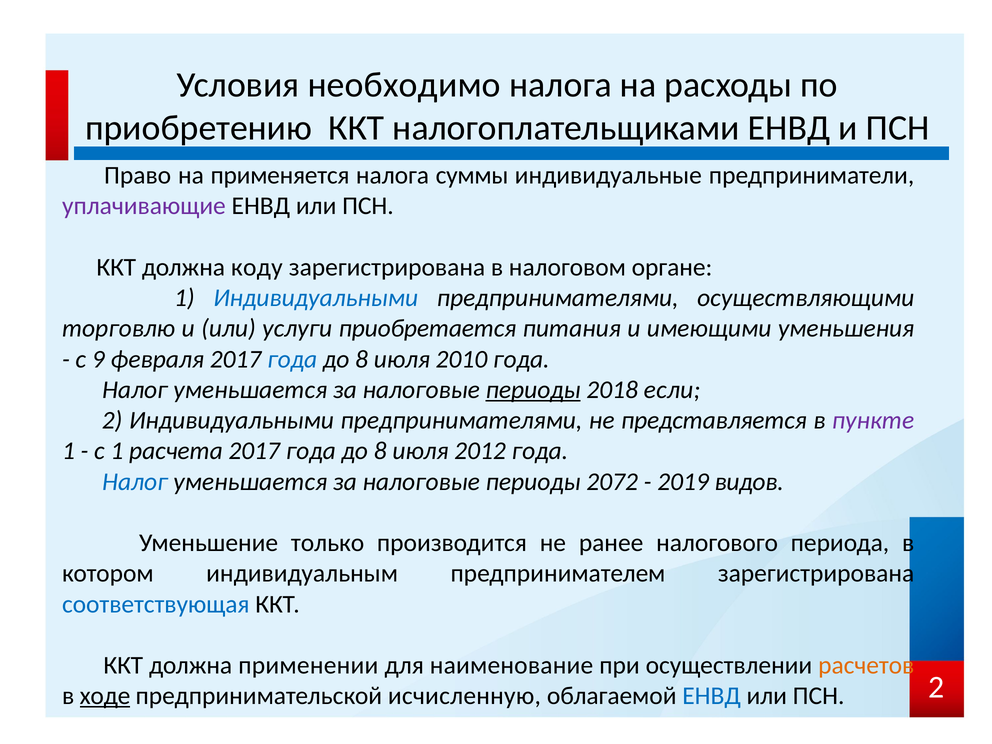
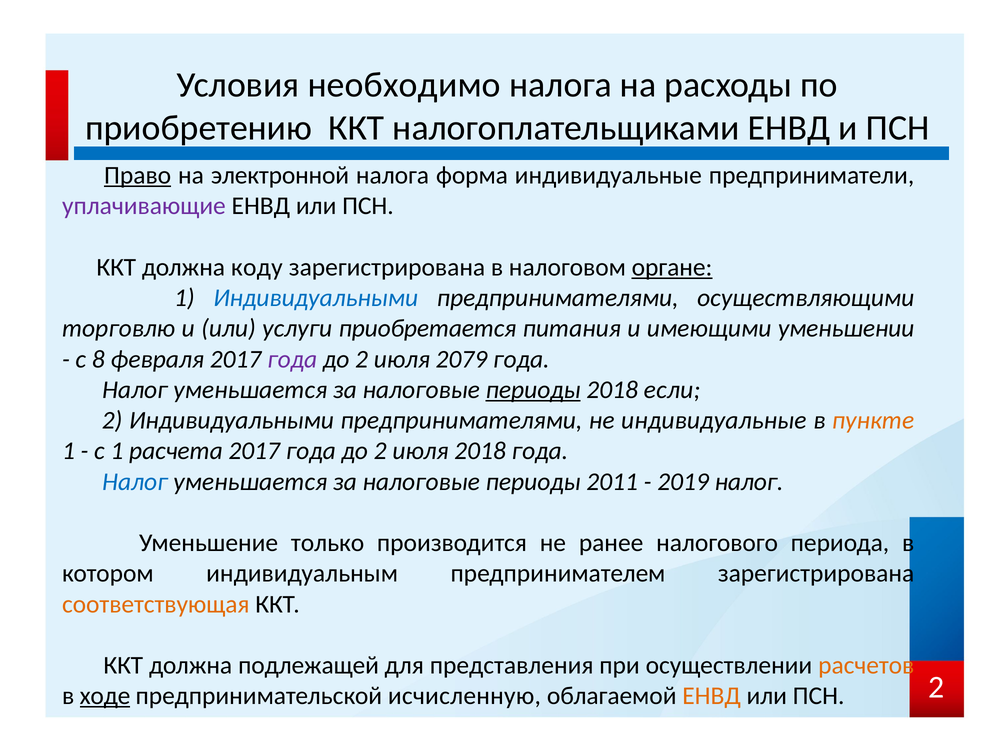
Право underline: none -> present
применяется: применяется -> электронной
суммы: суммы -> форма
органе underline: none -> present
уменьшения: уменьшения -> уменьшении
9: 9 -> 8
года at (292, 359) colour: blue -> purple
8 at (362, 359): 8 -> 2
2010: 2010 -> 2079
не представляется: представляется -> индивидуальные
пункте colour: purple -> orange
8 at (380, 451): 8 -> 2
июля 2012: 2012 -> 2018
2072: 2072 -> 2011
2019 видов: видов -> налог
соответствующая colour: blue -> orange
применении: применении -> подлежащей
наименование: наименование -> представления
ЕНВД at (712, 696) colour: blue -> orange
